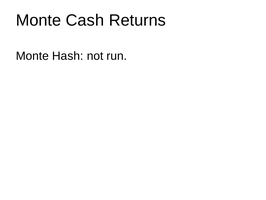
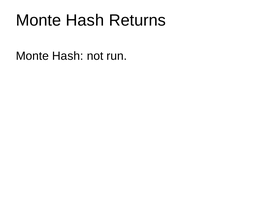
Cash at (85, 20): Cash -> Hash
